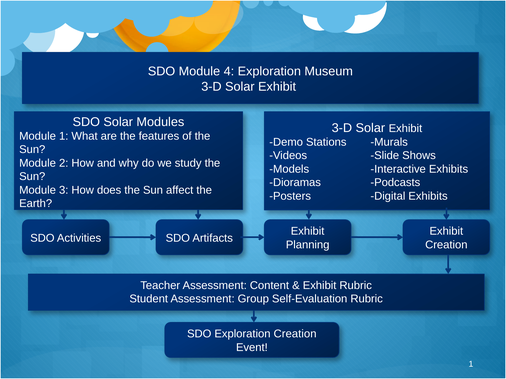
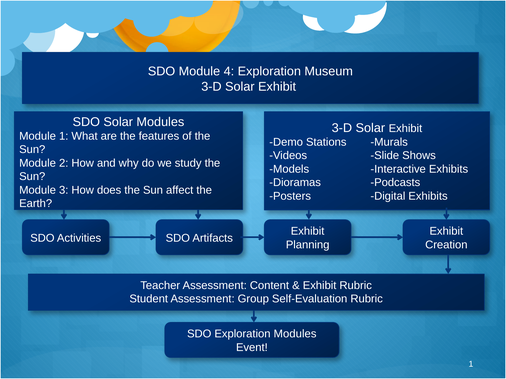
Exploration Creation: Creation -> Modules
